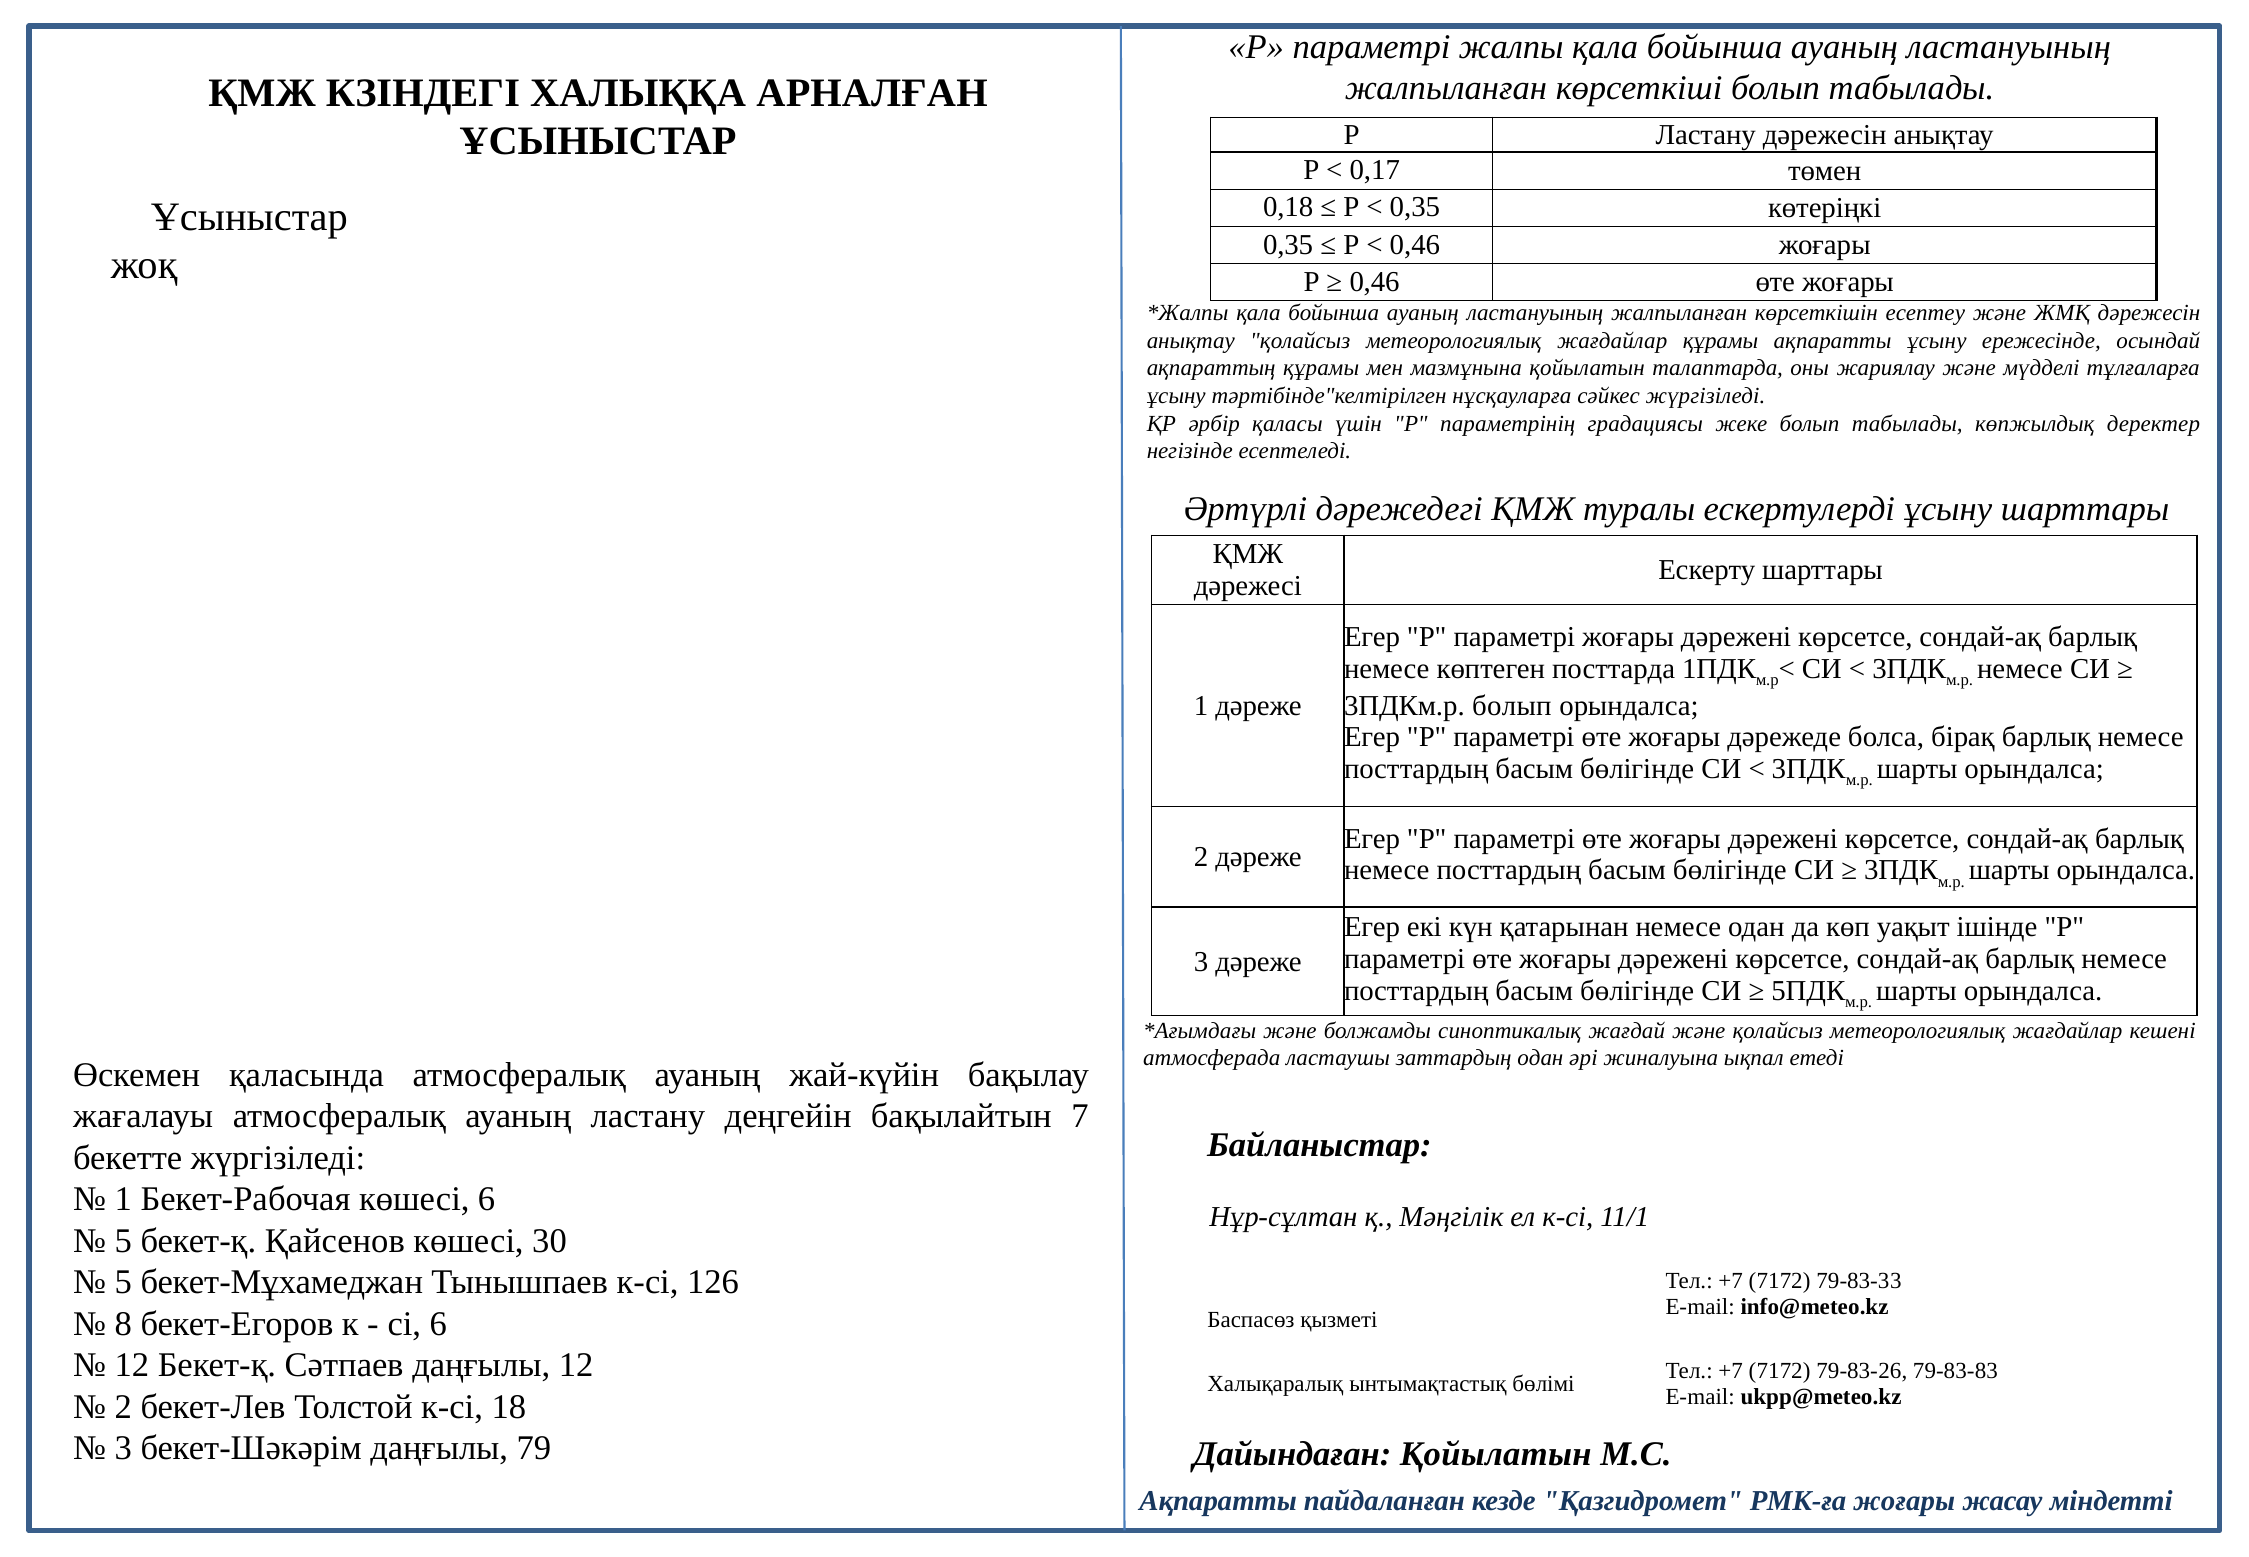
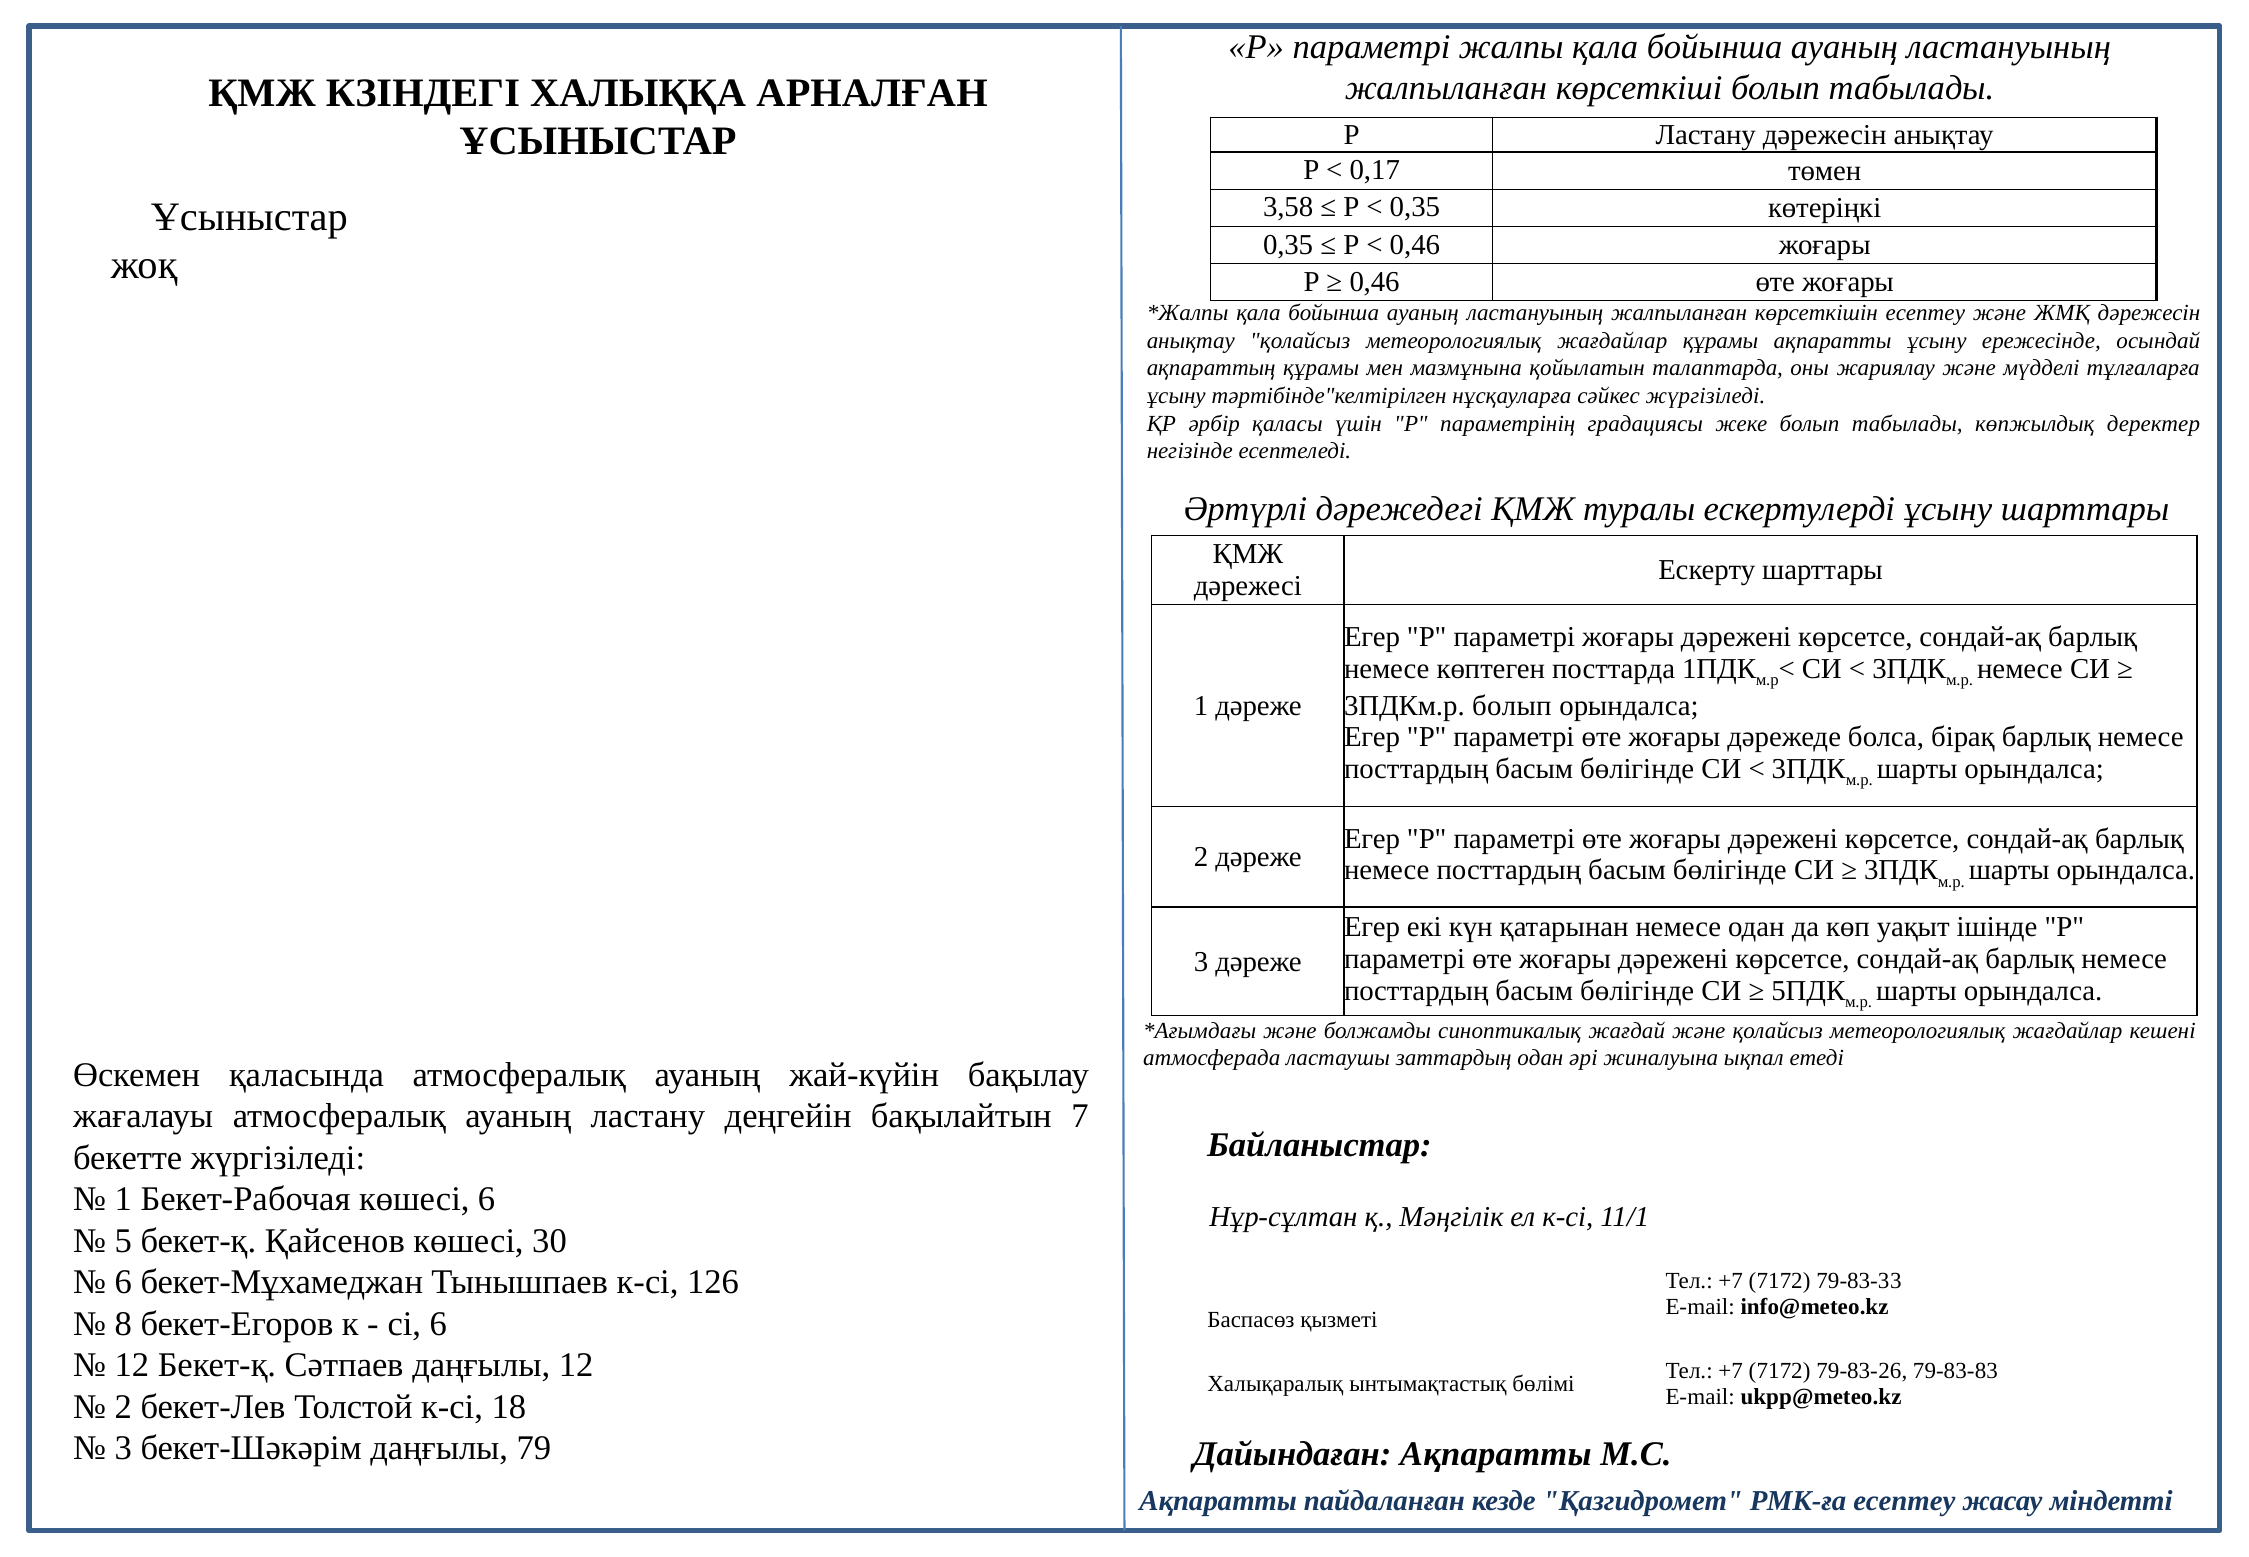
0,18: 0,18 -> 3,58
5 at (123, 1282): 5 -> 6
Дайындаған Қойылатын: Қойылатын -> Ақпаратты
РМК-ға жоғары: жоғары -> есептеу
